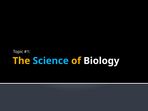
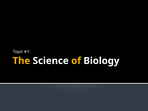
Science colour: light blue -> white
